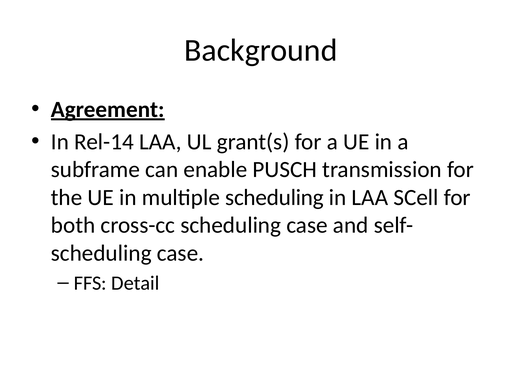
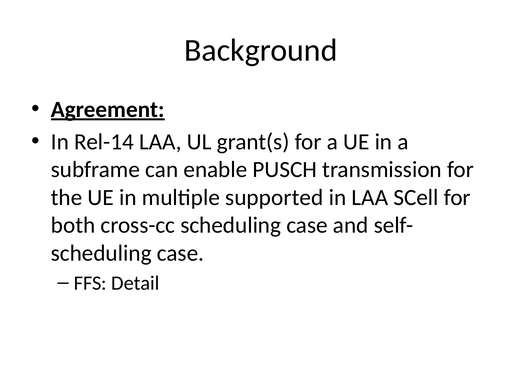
multiple scheduling: scheduling -> supported
